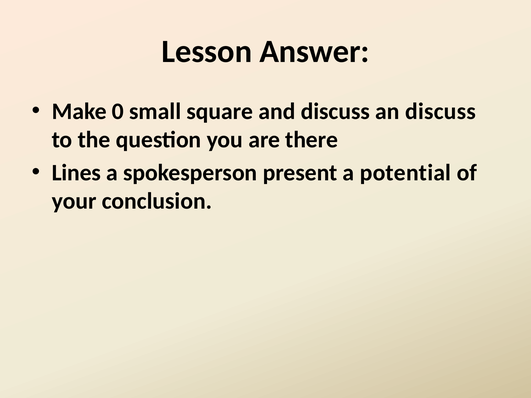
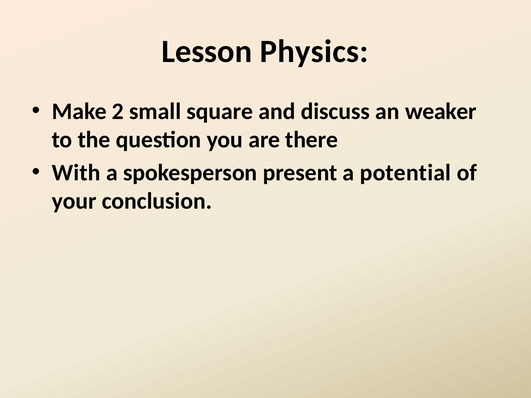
Answer: Answer -> Physics
0: 0 -> 2
an discuss: discuss -> weaker
Lines: Lines -> With
